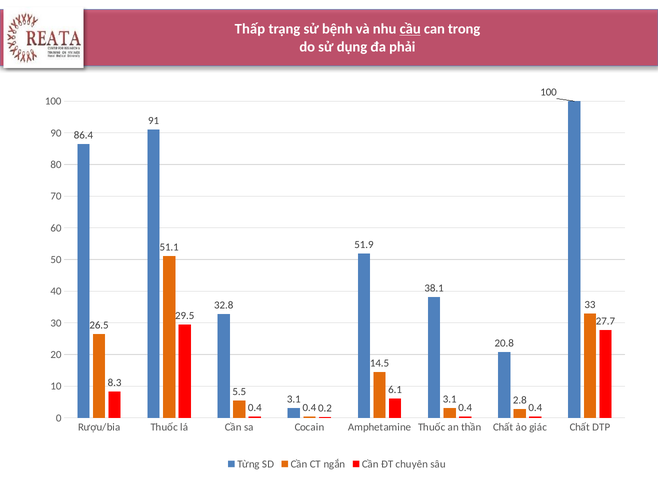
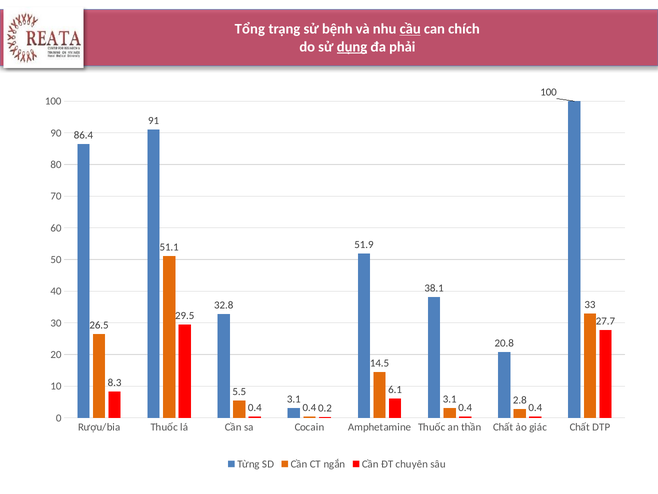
Thấp: Thấp -> Tổng
trong: trong -> chích
dụng underline: none -> present
